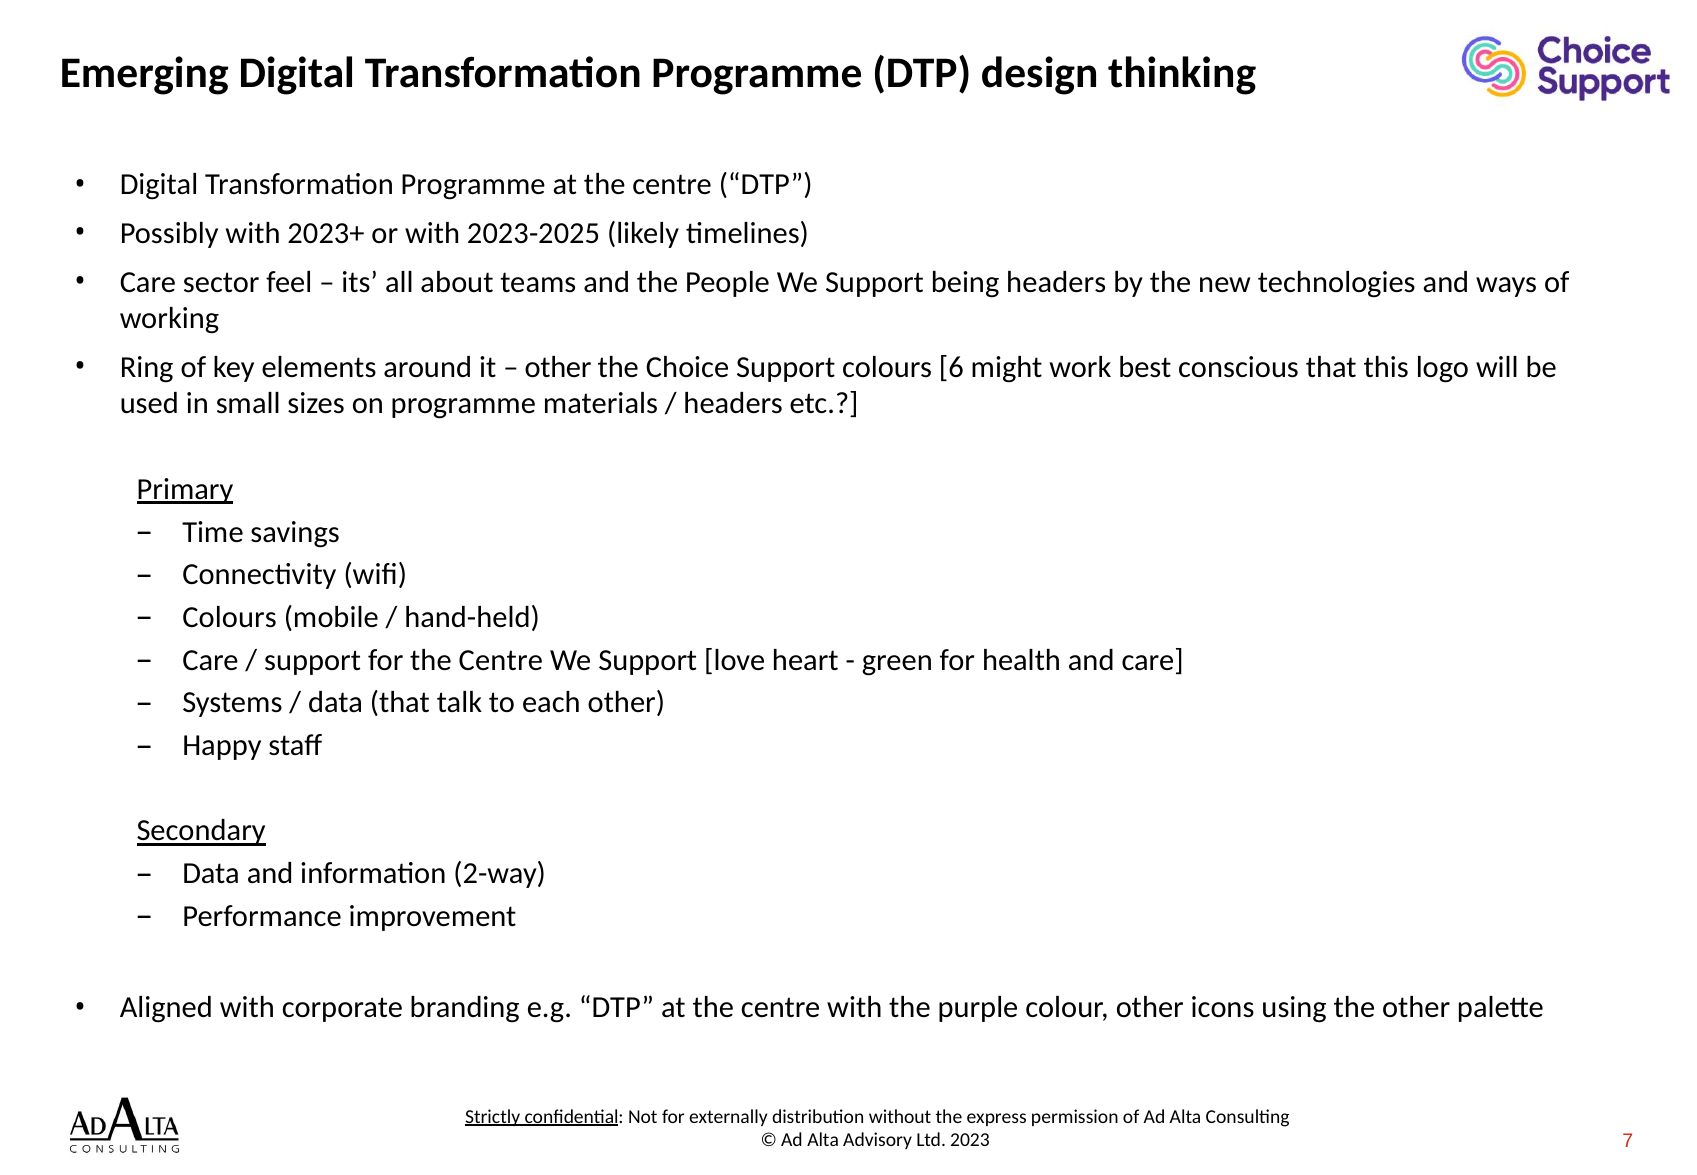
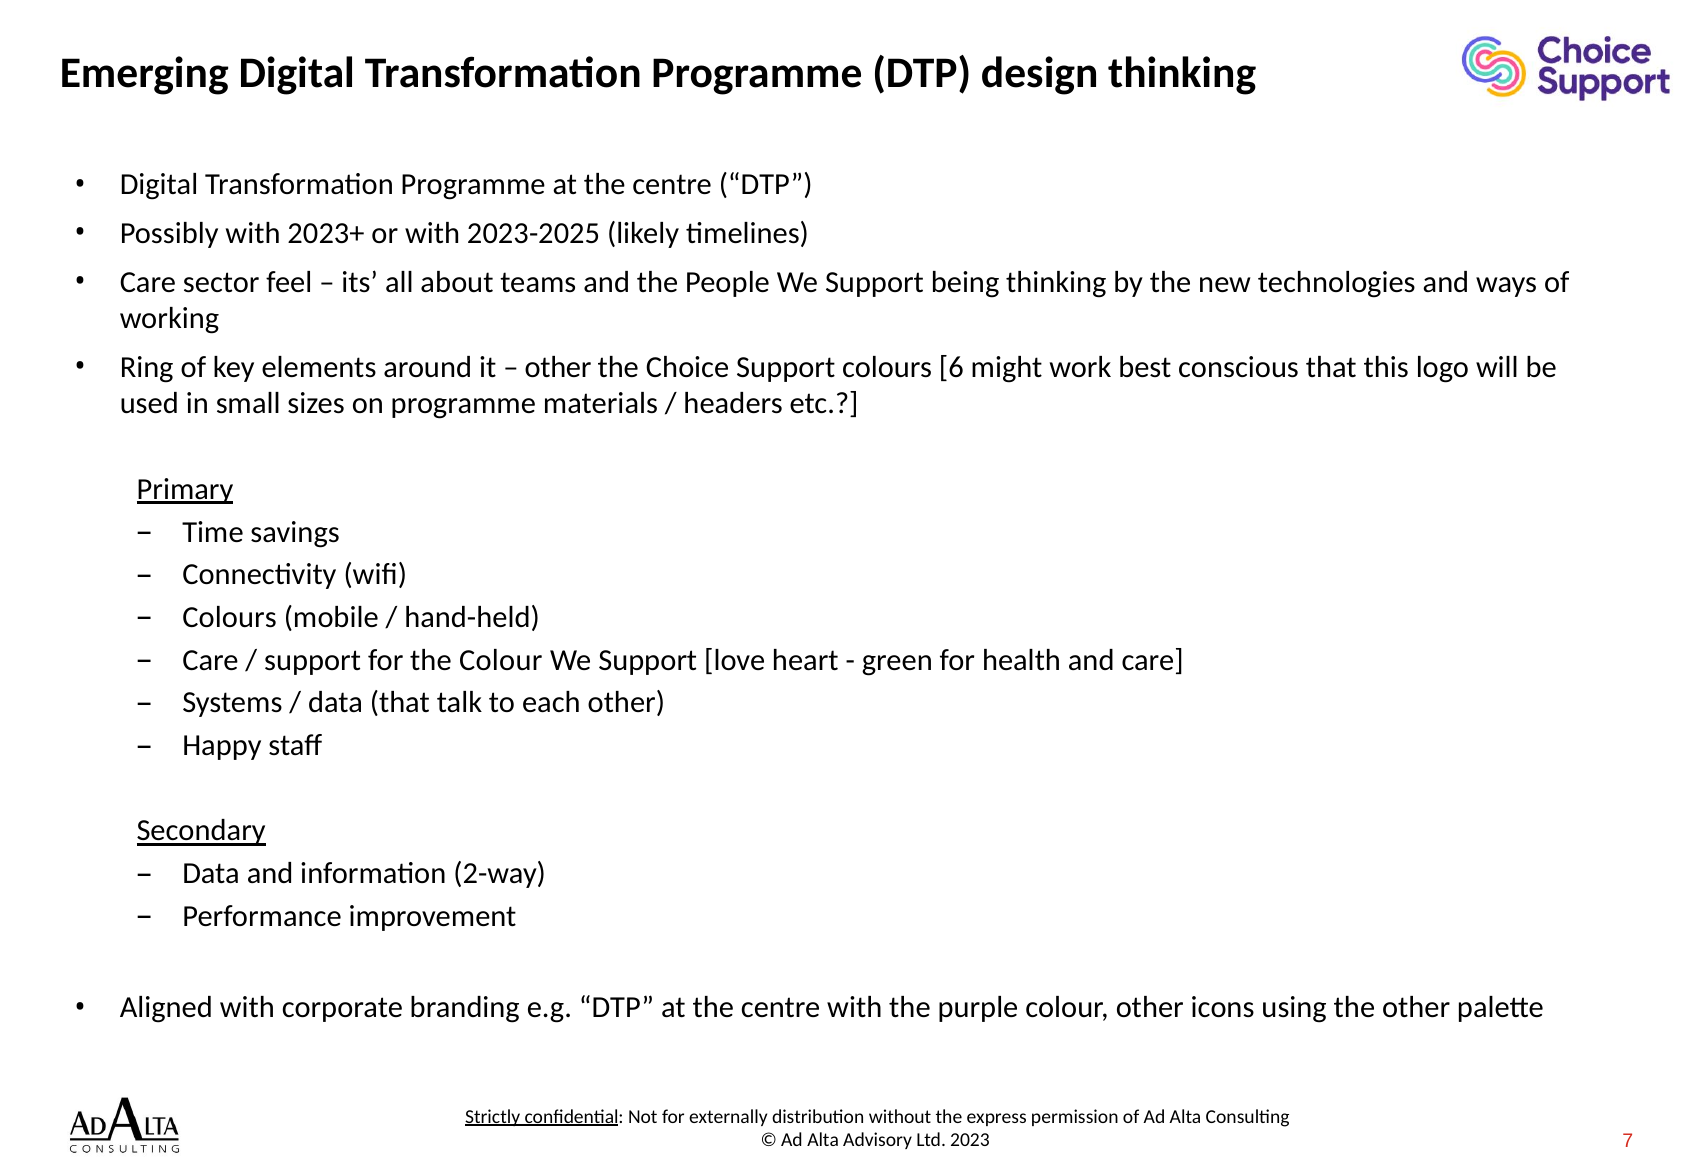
being headers: headers -> thinking
for the Centre: Centre -> Colour
